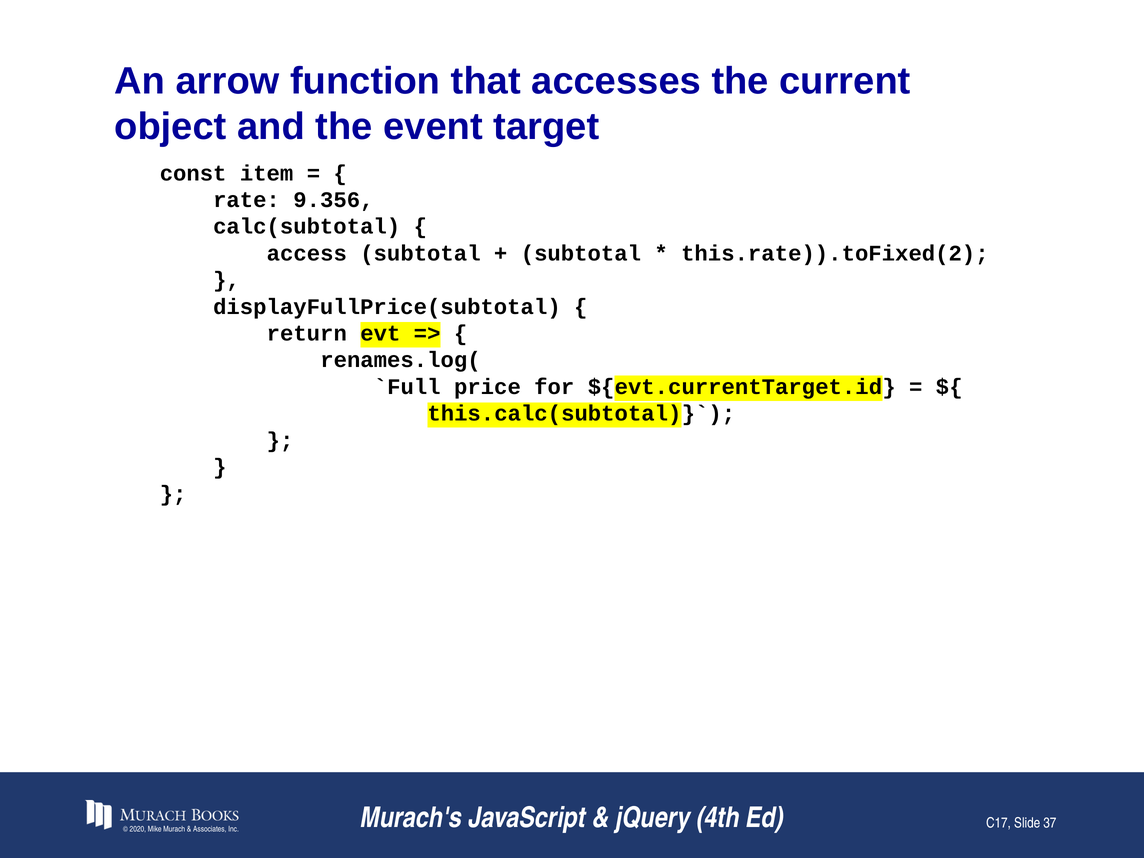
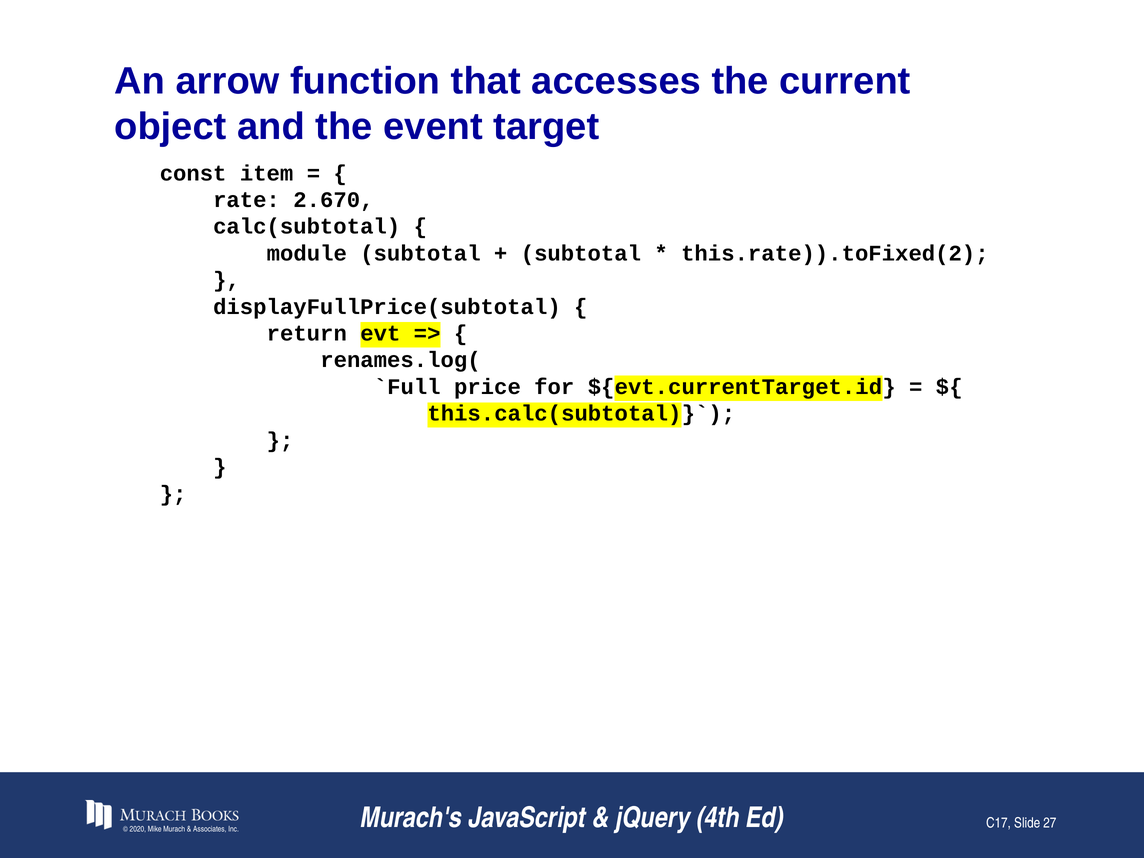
9.356: 9.356 -> 2.670
access: access -> module
37: 37 -> 27
